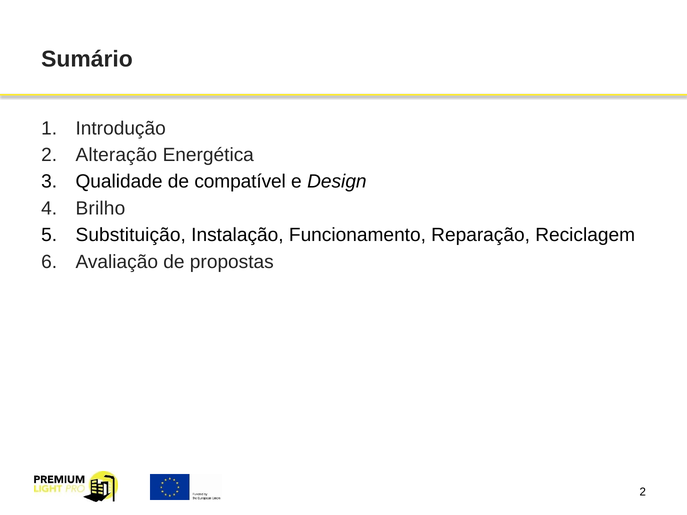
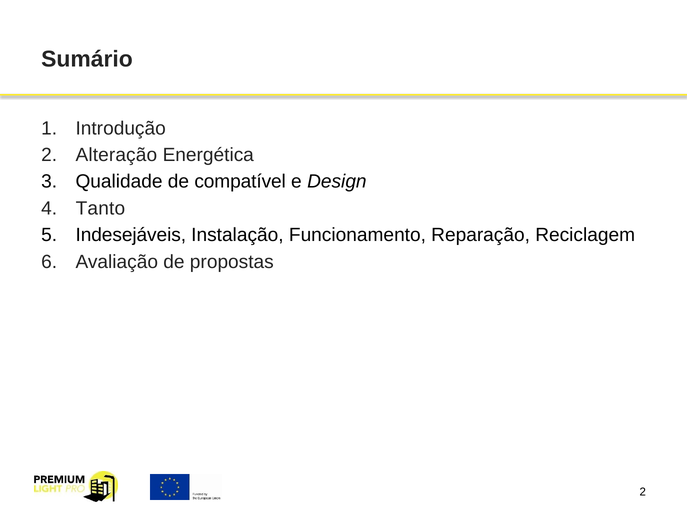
Brilho: Brilho -> Tanto
Substituição: Substituição -> Indesejáveis
